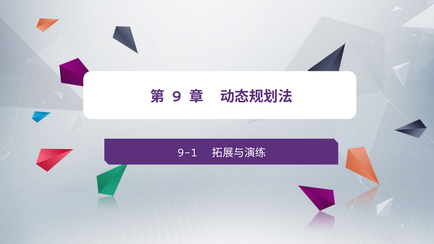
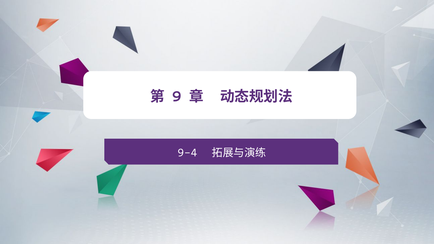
9-1: 9-1 -> 9-4
